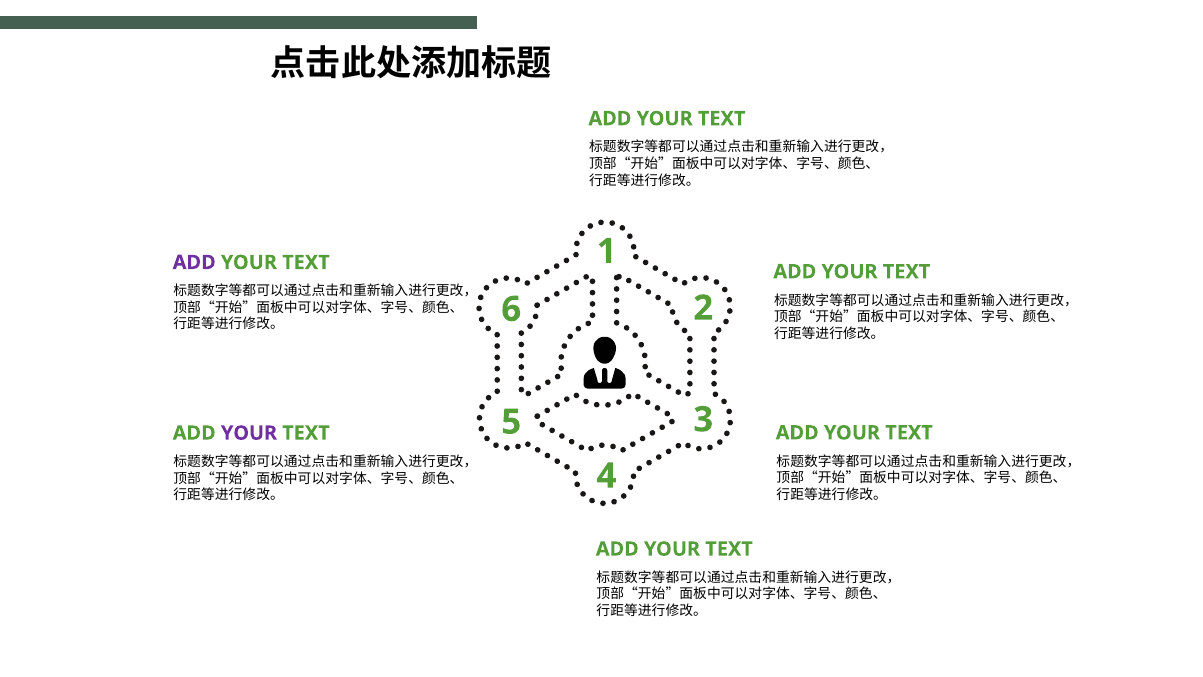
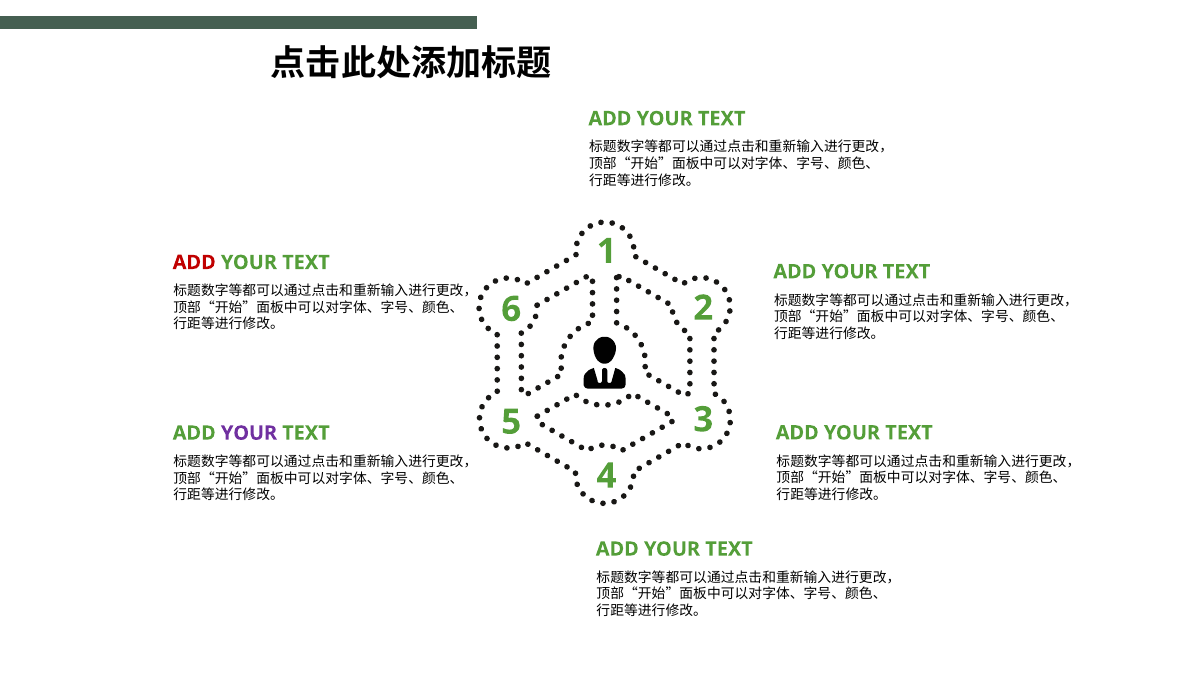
ADD at (194, 262) colour: purple -> red
